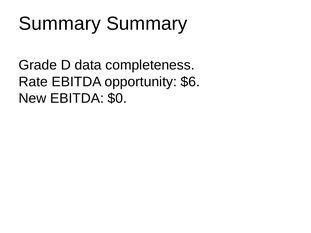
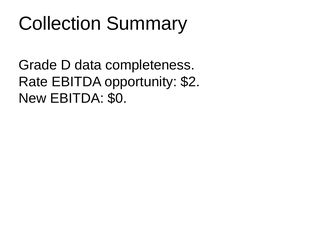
Summary at (60, 24): Summary -> Collection
$6: $6 -> $2
